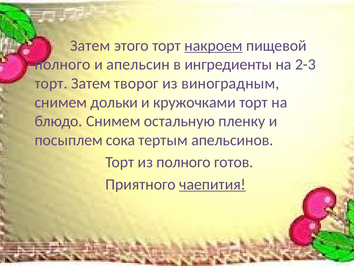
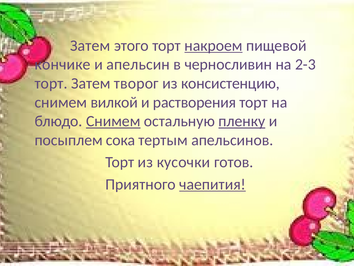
полного at (63, 64): полного -> кончике
ингредиенты: ингредиенты -> черносливин
виноградным: виноградным -> консистенцию
дольки: дольки -> вилкой
кружочками: кружочками -> растворения
Снимем at (113, 121) underline: none -> present
пленку underline: none -> present
из полного: полного -> кусочки
